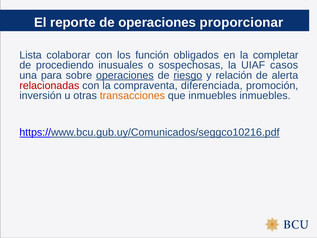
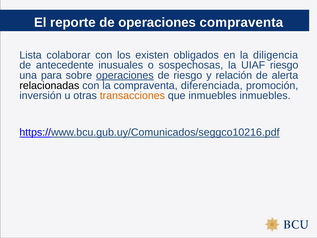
operaciones proporcionar: proporcionar -> compraventa
función: función -> existen
completar: completar -> diligencia
procediendo: procediendo -> antecedente
UIAF casos: casos -> riesgo
riesgo at (188, 75) underline: present -> none
relacionadas colour: red -> black
